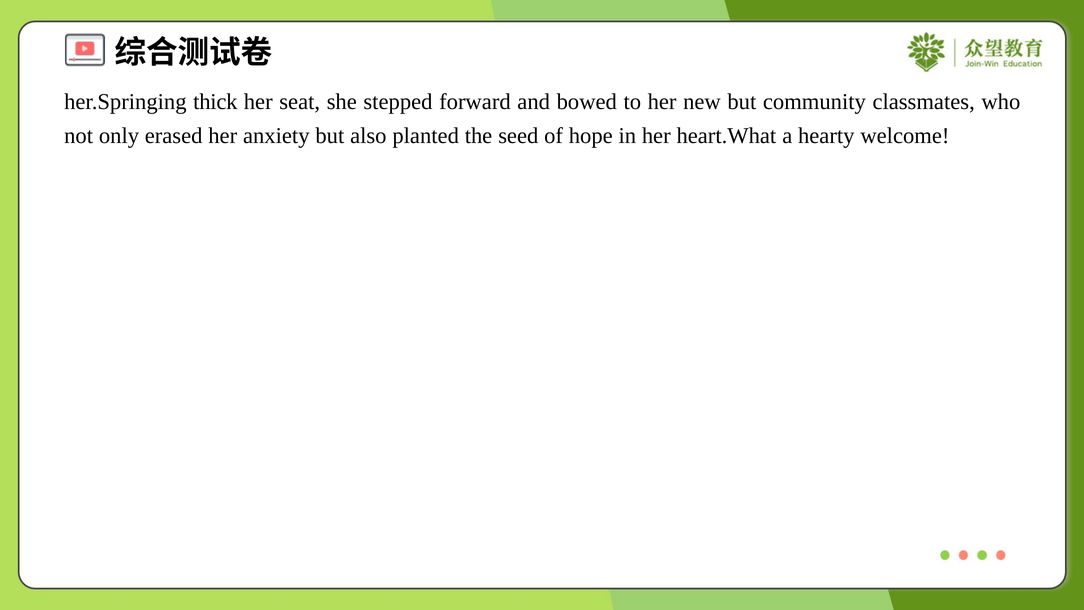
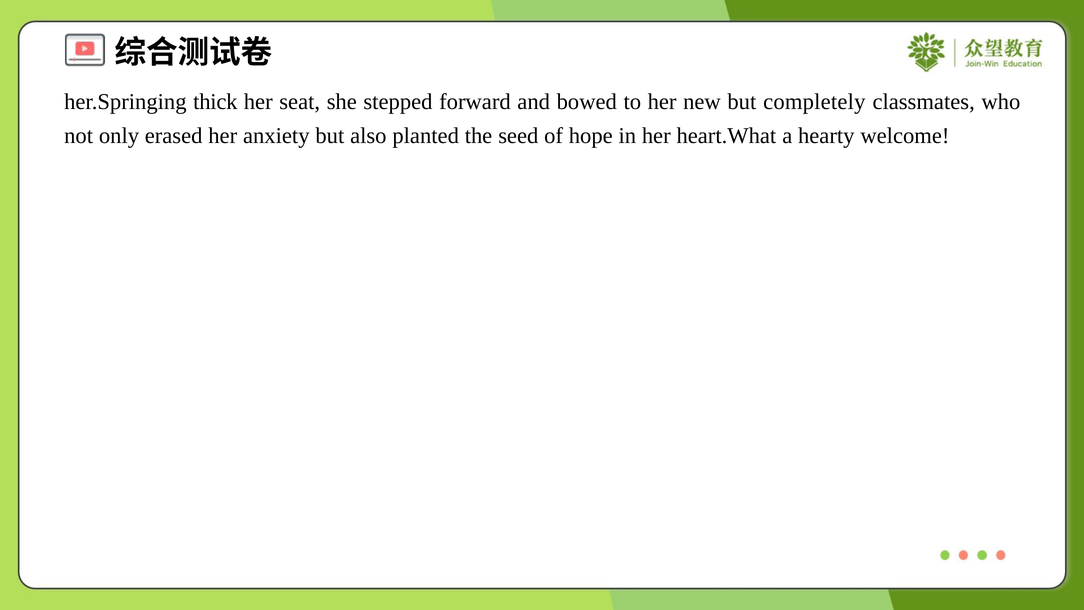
community: community -> completely
